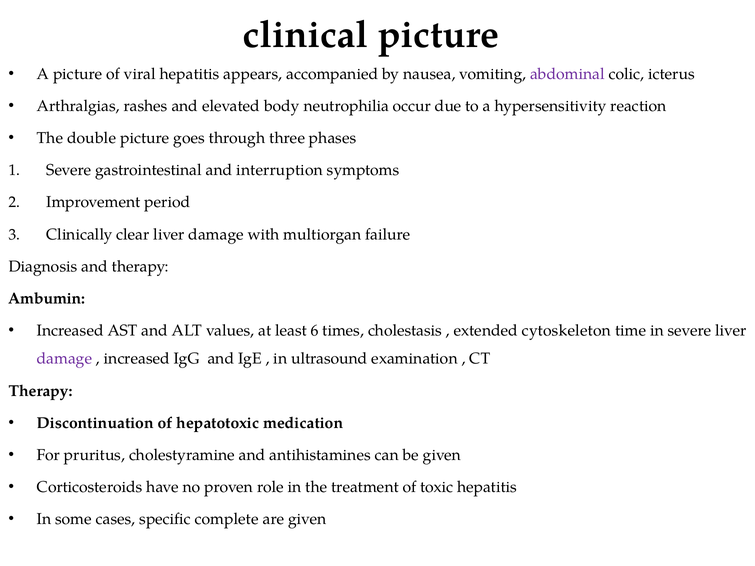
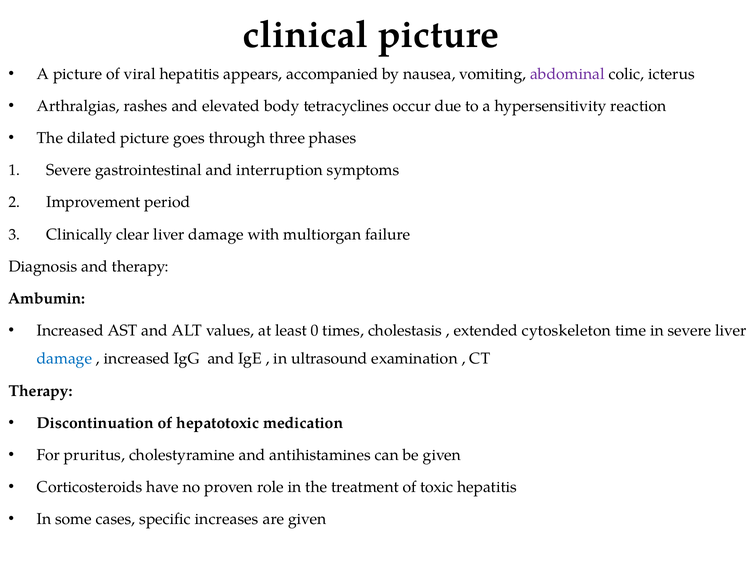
neutrophilia: neutrophilia -> tetracyclines
double: double -> dilated
6: 6 -> 0
damage at (64, 359) colour: purple -> blue
complete: complete -> increases
